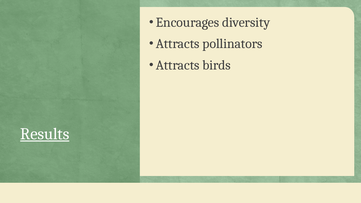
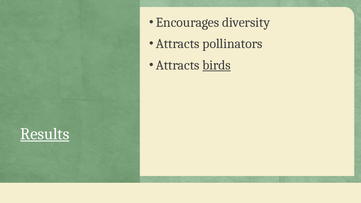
birds underline: none -> present
